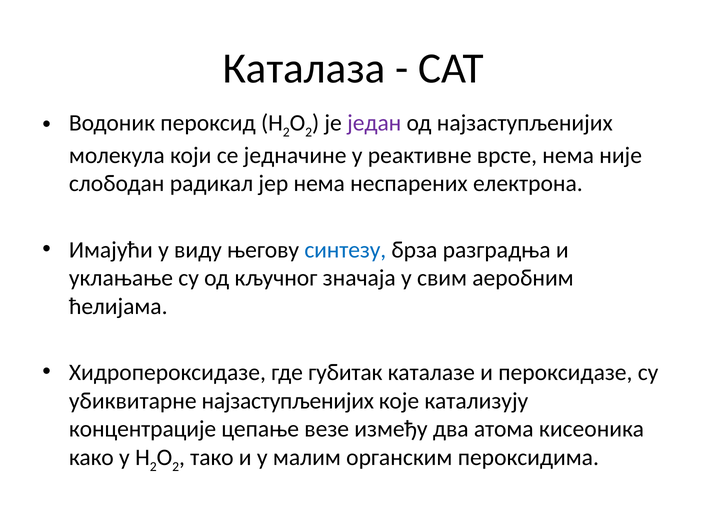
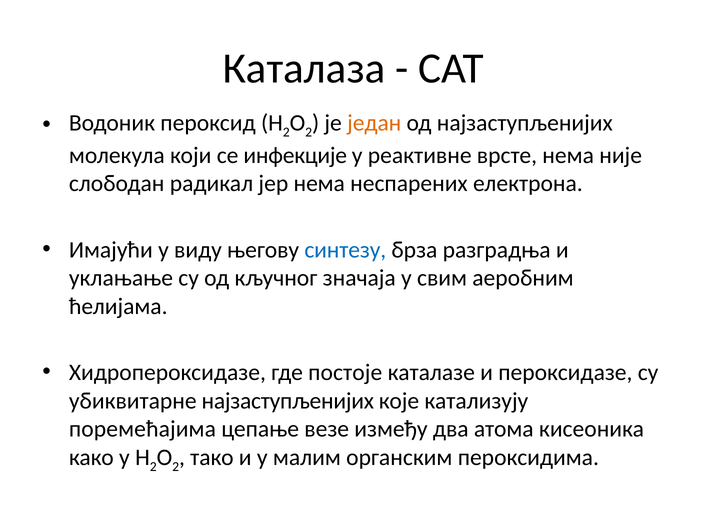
један colour: purple -> orange
једначине: једначине -> инфекције
губитак: губитак -> постоје
концентрације: концентрације -> поремећајима
